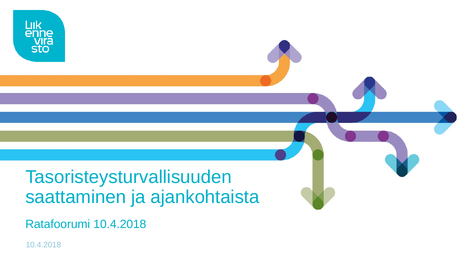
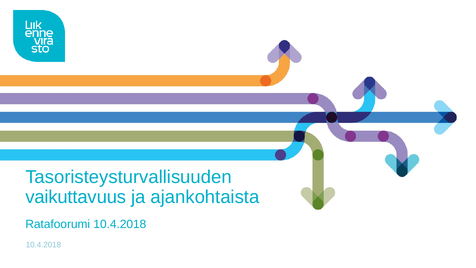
saattaminen: saattaminen -> vaikuttavuus
